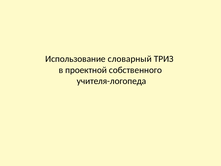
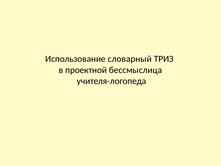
собственного: собственного -> бессмыслица
